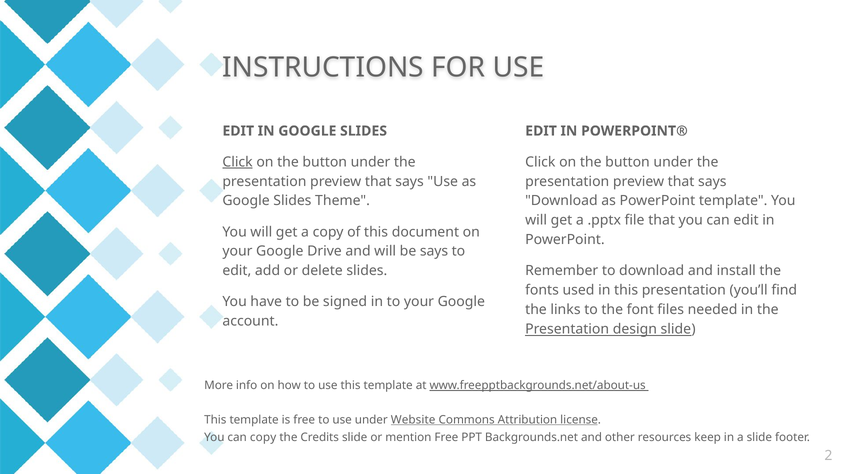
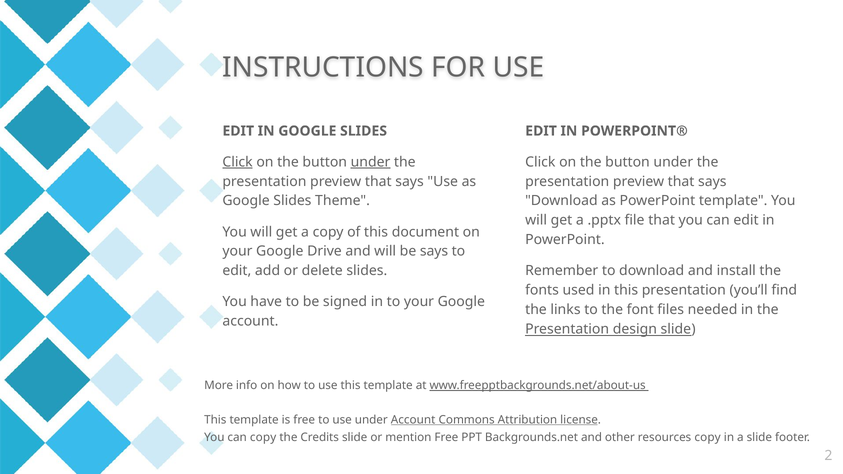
under at (371, 162) underline: none -> present
under Website: Website -> Account
resources keep: keep -> copy
